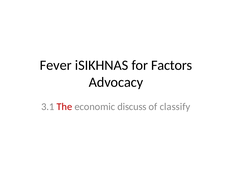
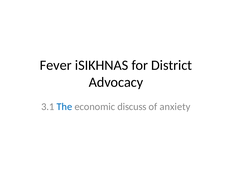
Factors: Factors -> District
The colour: red -> blue
classify: classify -> anxiety
